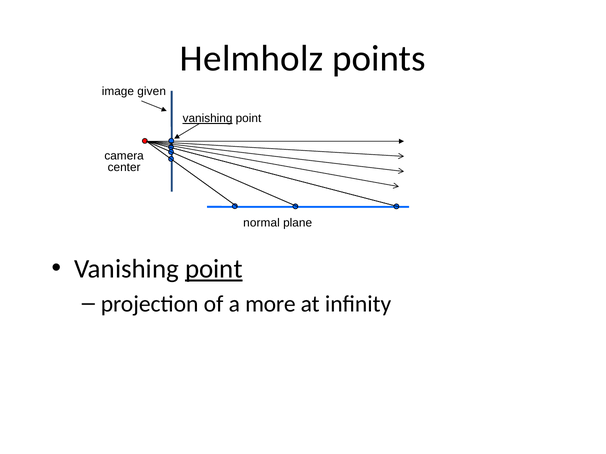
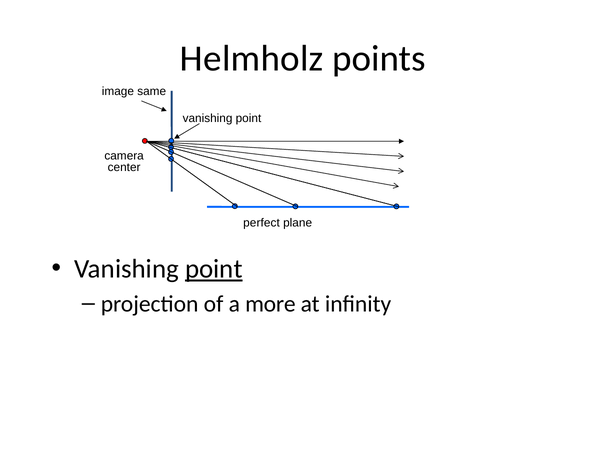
given: given -> same
vanishing at (208, 119) underline: present -> none
normal: normal -> perfect
